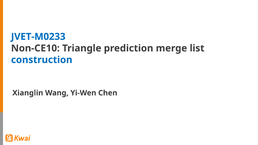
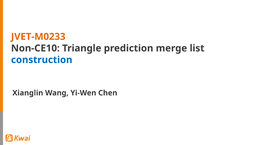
JVET-M0233 colour: blue -> orange
